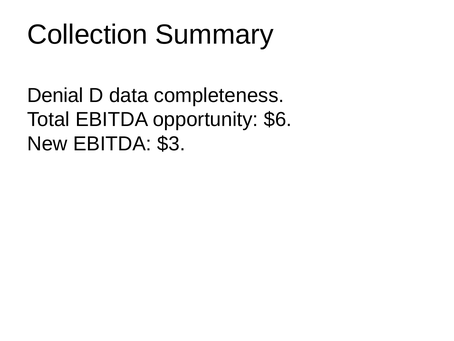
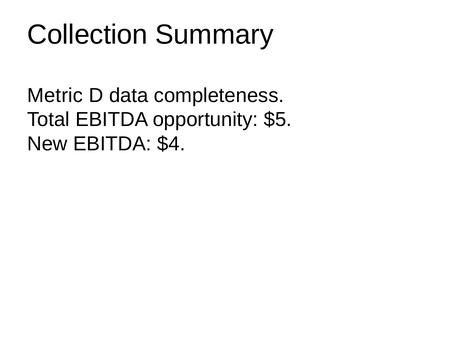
Denial: Denial -> Metric
$6: $6 -> $5
$3: $3 -> $4
